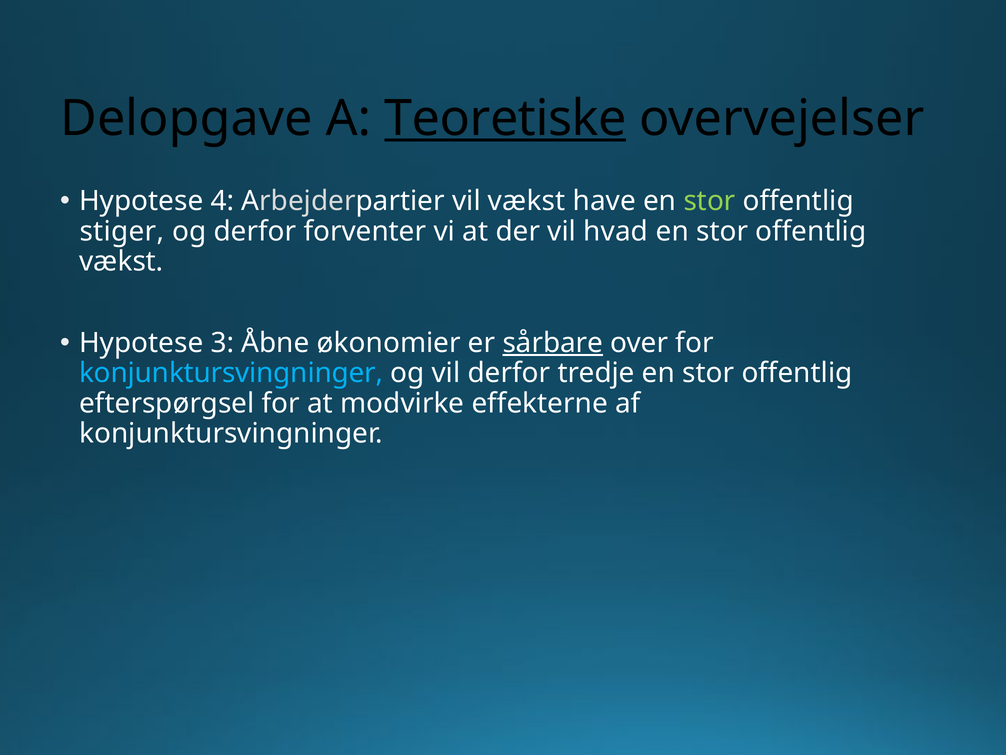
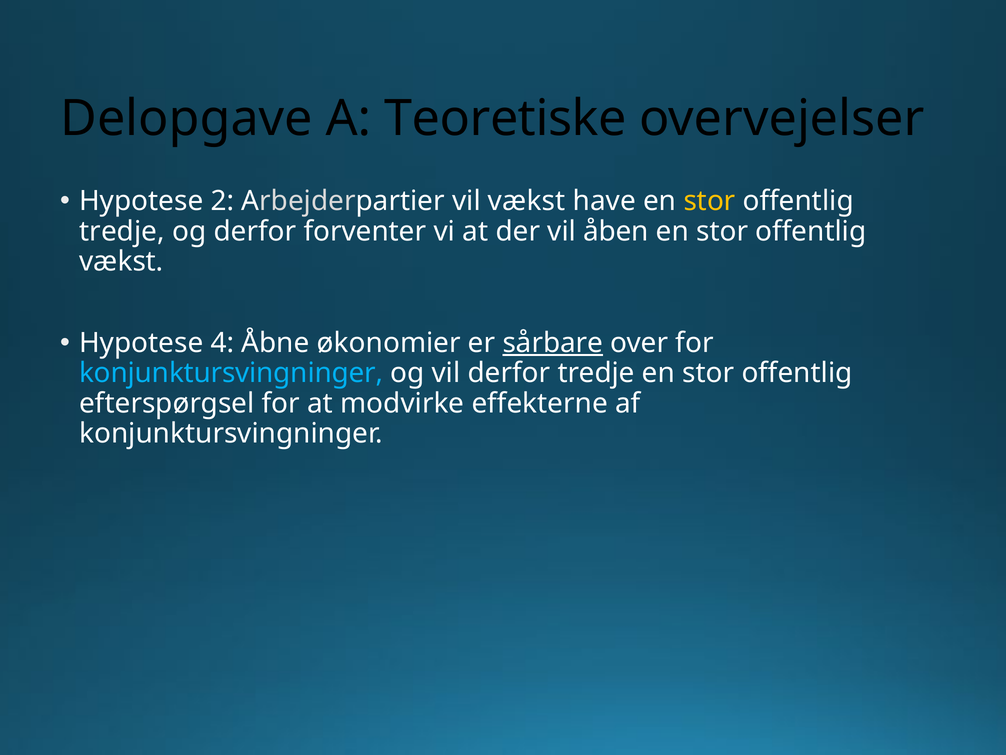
Teoretiske underline: present -> none
4: 4 -> 2
stor at (710, 201) colour: light green -> yellow
stiger at (122, 231): stiger -> tredje
hvad: hvad -> åben
3: 3 -> 4
